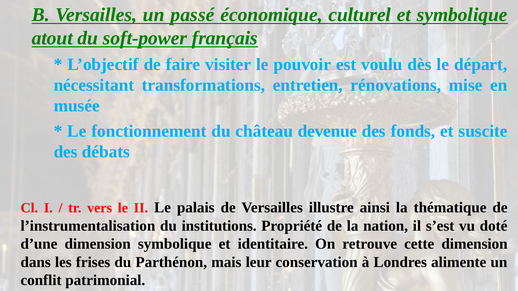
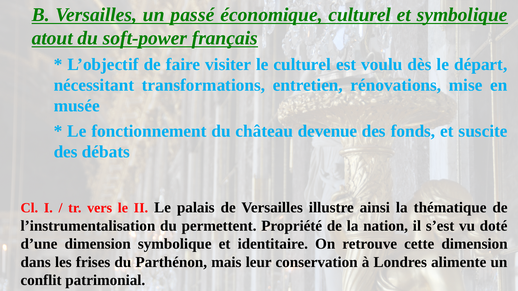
le pouvoir: pouvoir -> culturel
institutions: institutions -> permettent
